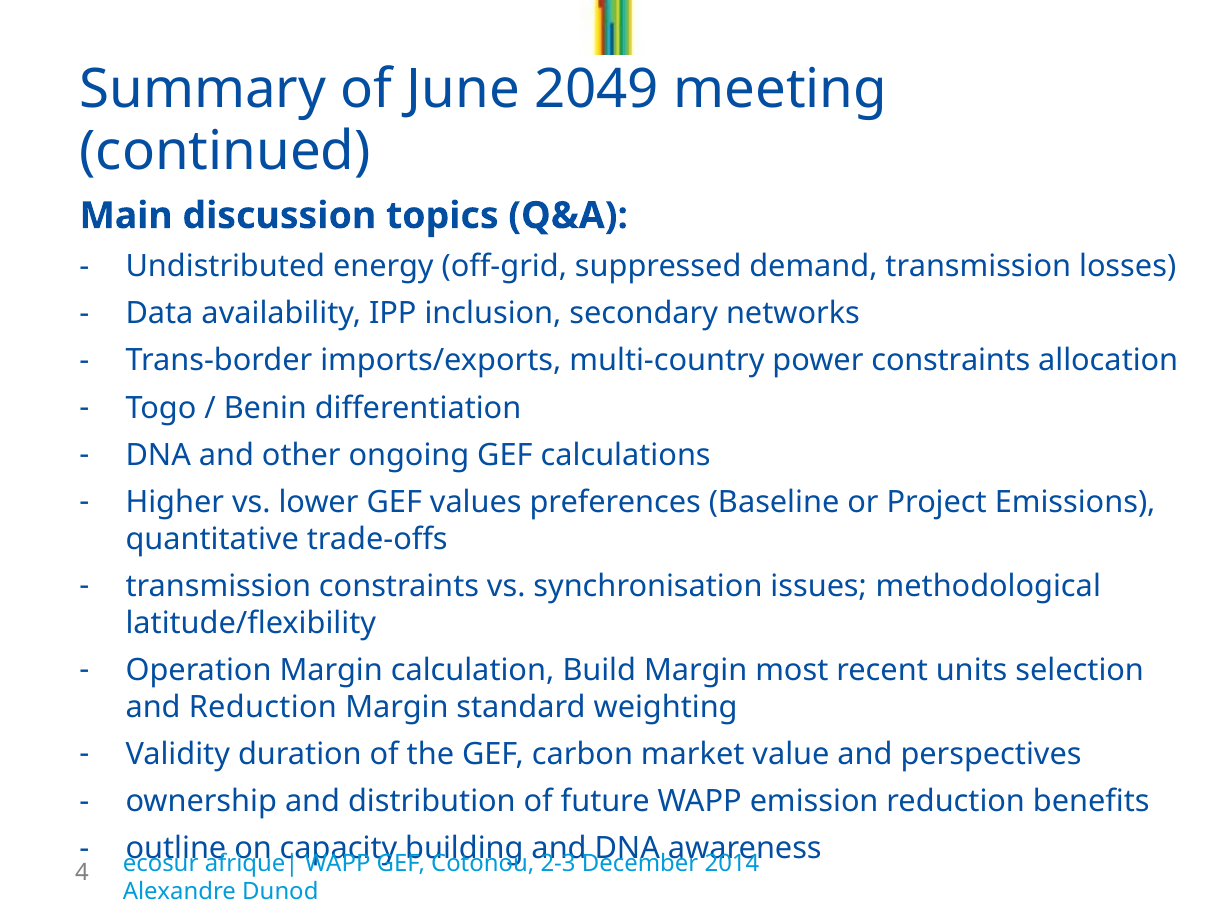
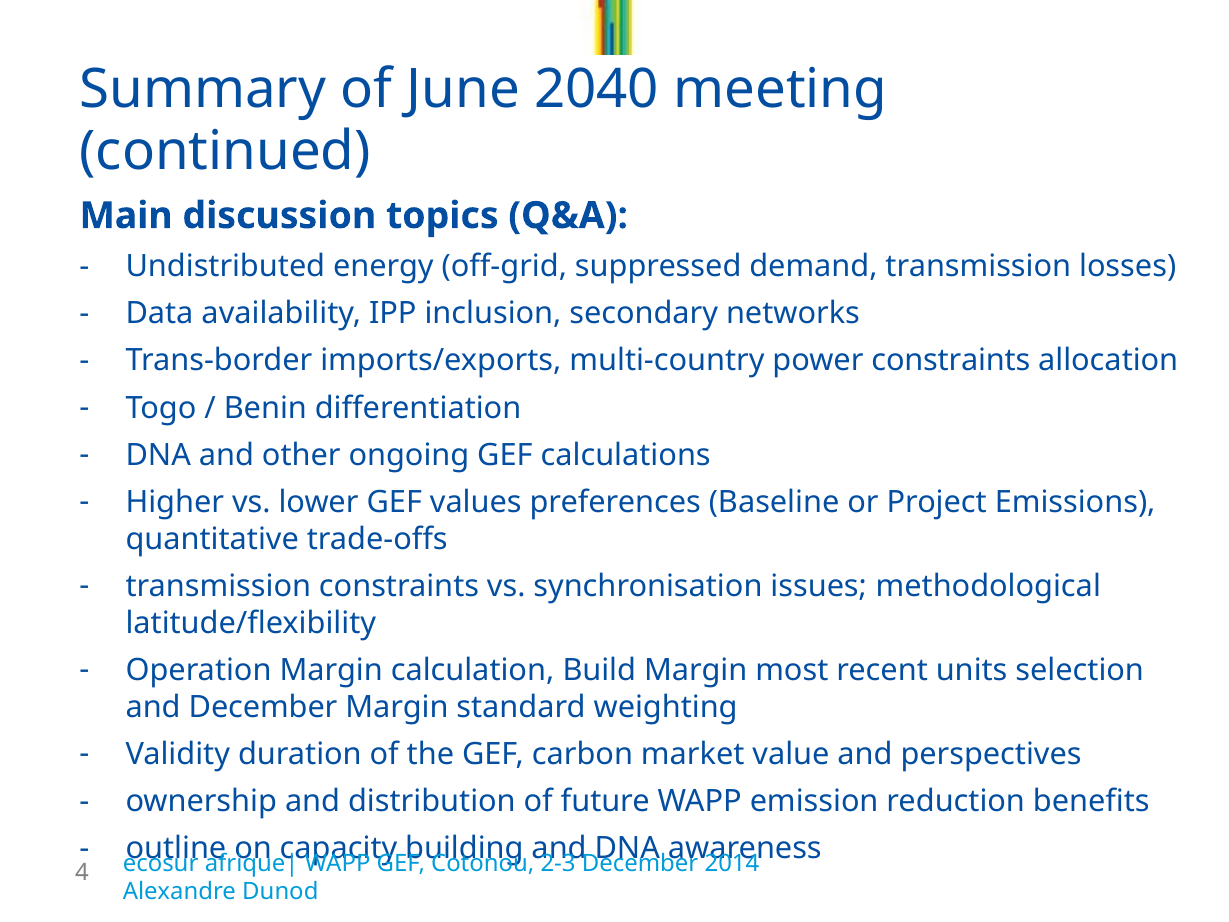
2049: 2049 -> 2040
and Reduction: Reduction -> December
